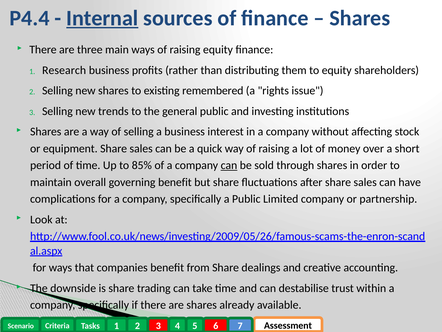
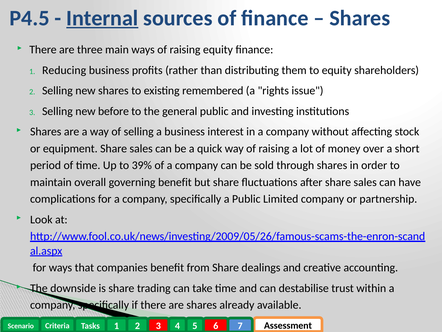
P4.4: P4.4 -> P4.5
Research: Research -> Reducing
trends: trends -> before
85%: 85% -> 39%
can at (229, 165) underline: present -> none
